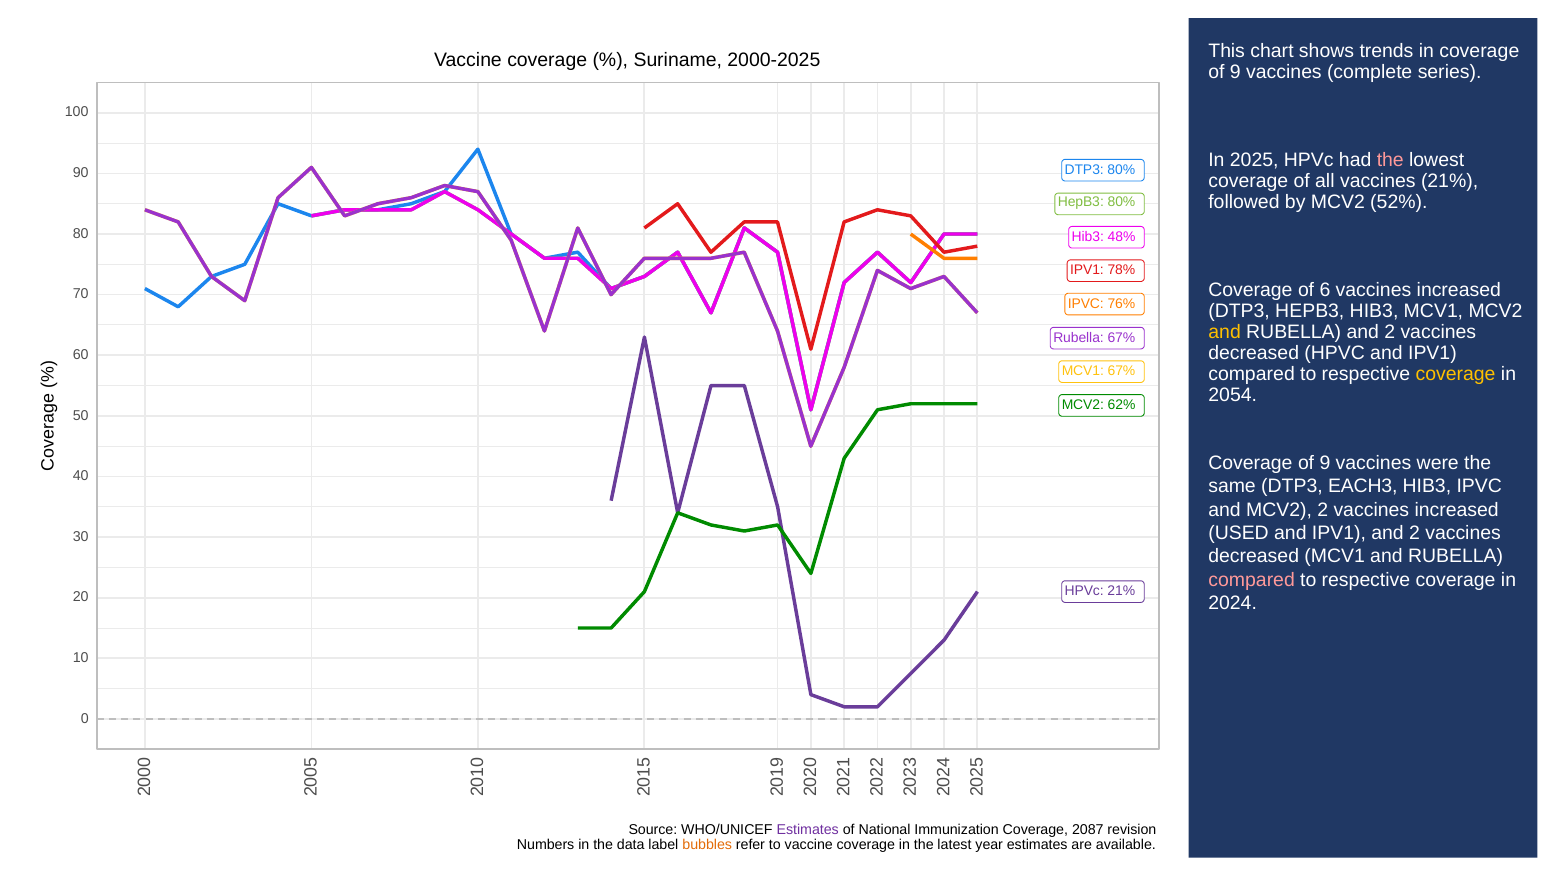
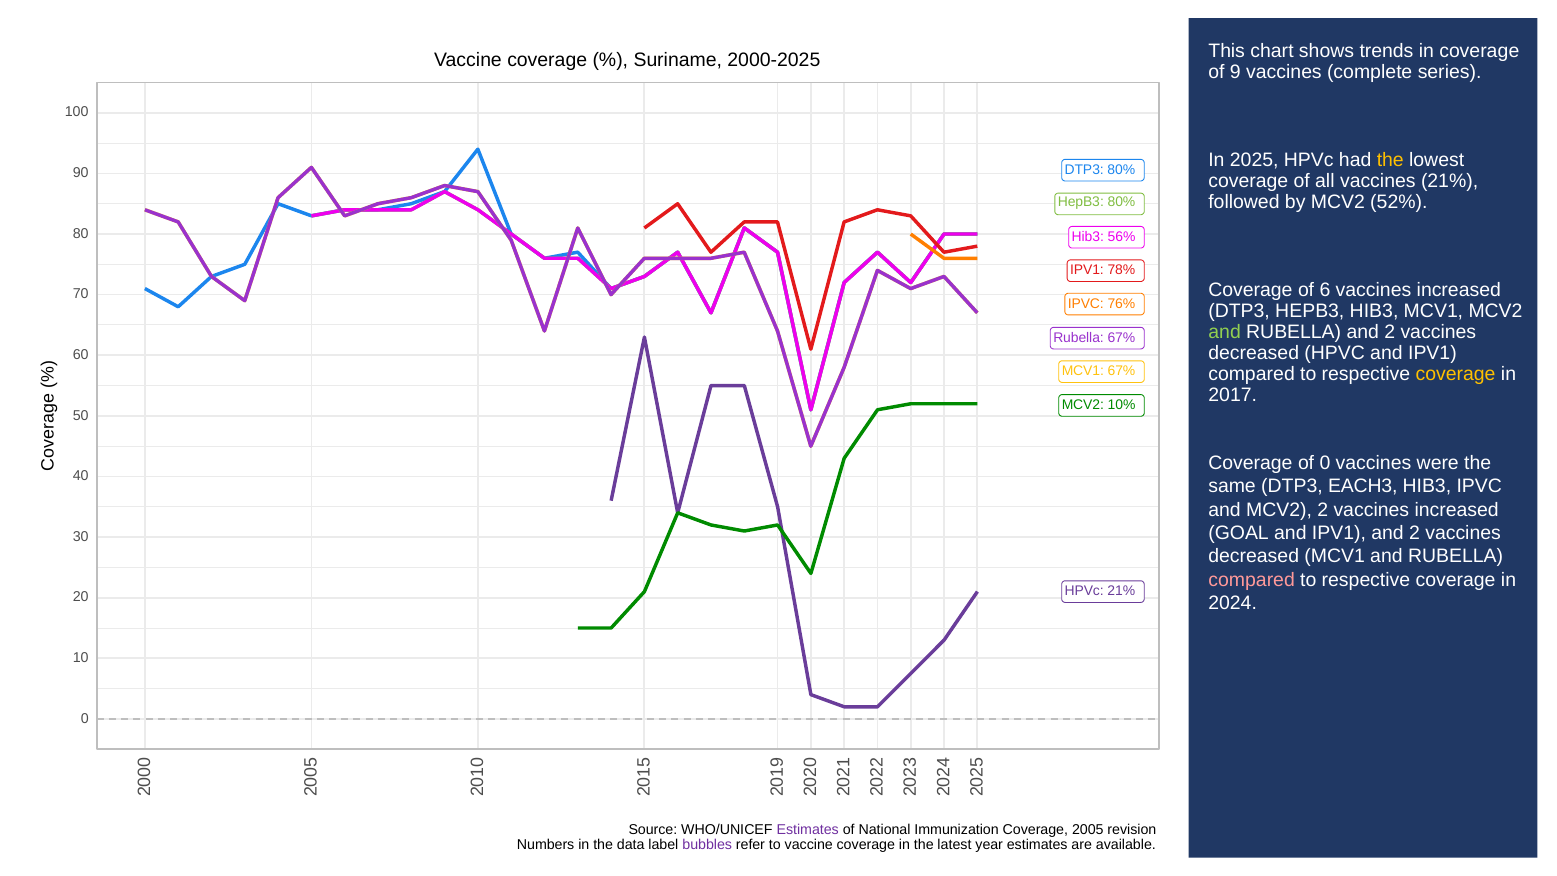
the at (1390, 160) colour: pink -> yellow
48%: 48% -> 56%
and at (1225, 332) colour: yellow -> light green
2054: 2054 -> 2017
62%: 62% -> 10%
9 at (1325, 463): 9 -> 0
USED: USED -> GOAL
2087: 2087 -> 2005
bubbles colour: orange -> purple
